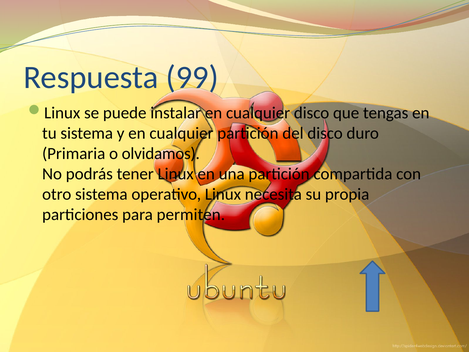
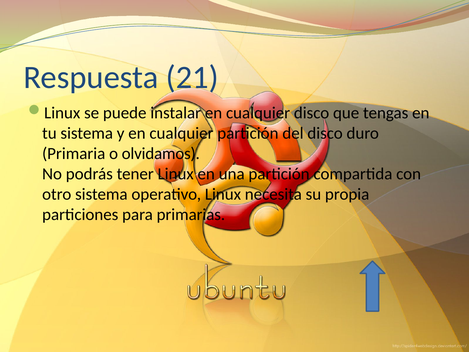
99: 99 -> 21
permiten: permiten -> primarias
